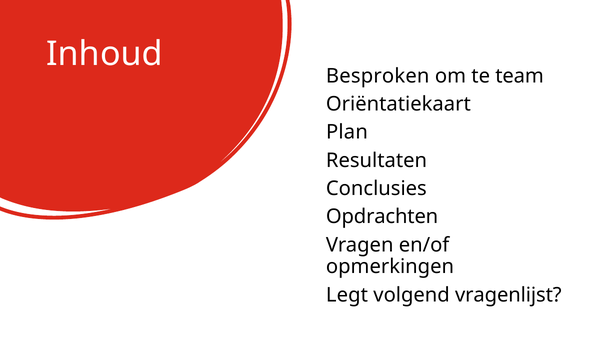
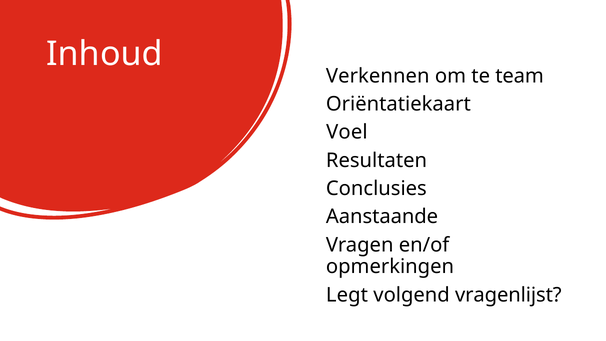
Besproken: Besproken -> Verkennen
Plan: Plan -> Voel
Opdrachten: Opdrachten -> Aanstaande
